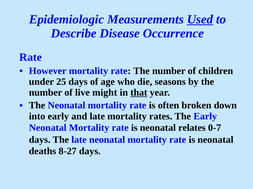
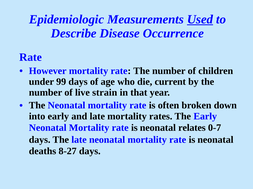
25: 25 -> 99
seasons: seasons -> current
might: might -> strain
that underline: present -> none
